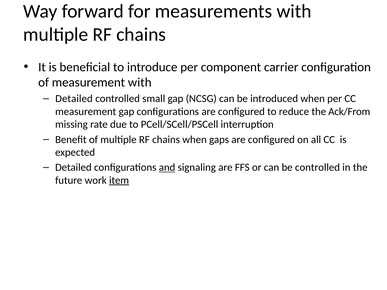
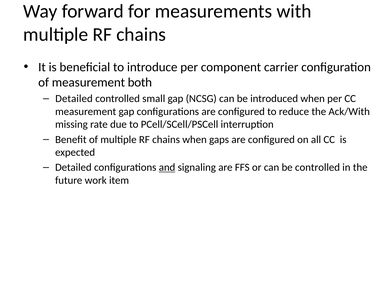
measurement with: with -> both
Ack/From: Ack/From -> Ack/With
item underline: present -> none
